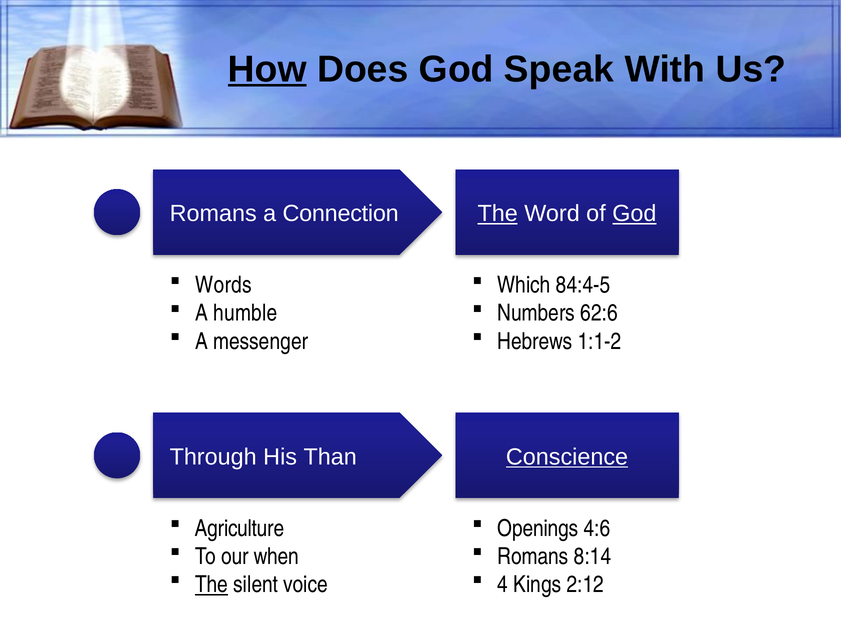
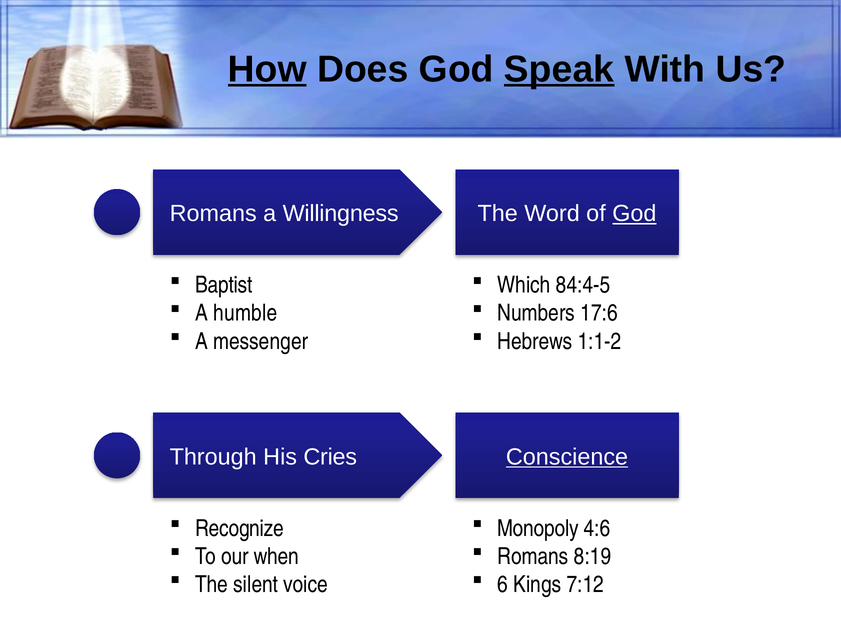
Speak underline: none -> present
Connection: Connection -> Willingness
The at (498, 214) underline: present -> none
Words: Words -> Baptist
62:6: 62:6 -> 17:6
Than: Than -> Cries
Agriculture: Agriculture -> Recognize
Openings: Openings -> Monopoly
8:14: 8:14 -> 8:19
The at (212, 584) underline: present -> none
4: 4 -> 6
2:12: 2:12 -> 7:12
